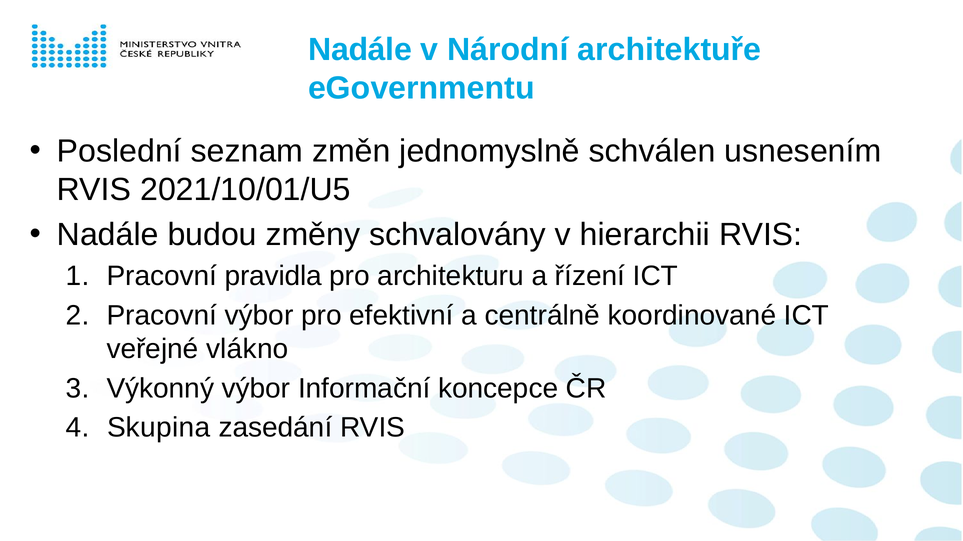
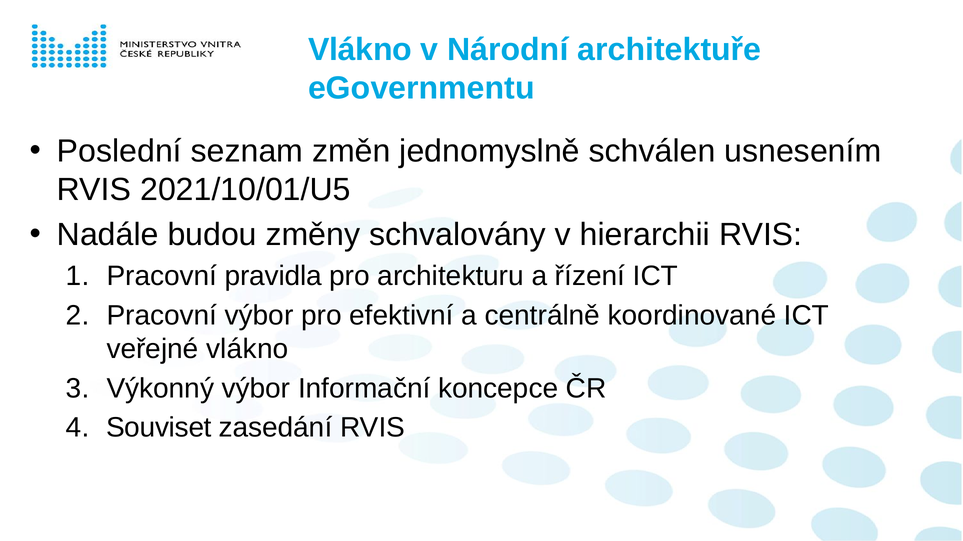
Nadále at (360, 50): Nadále -> Vlákno
Skupina: Skupina -> Souviset
